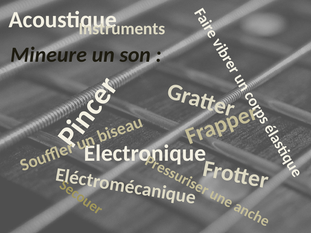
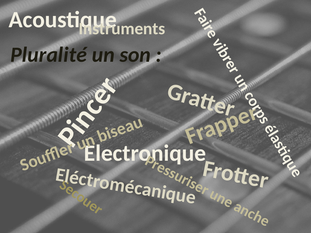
Mineure: Mineure -> Pluralité
